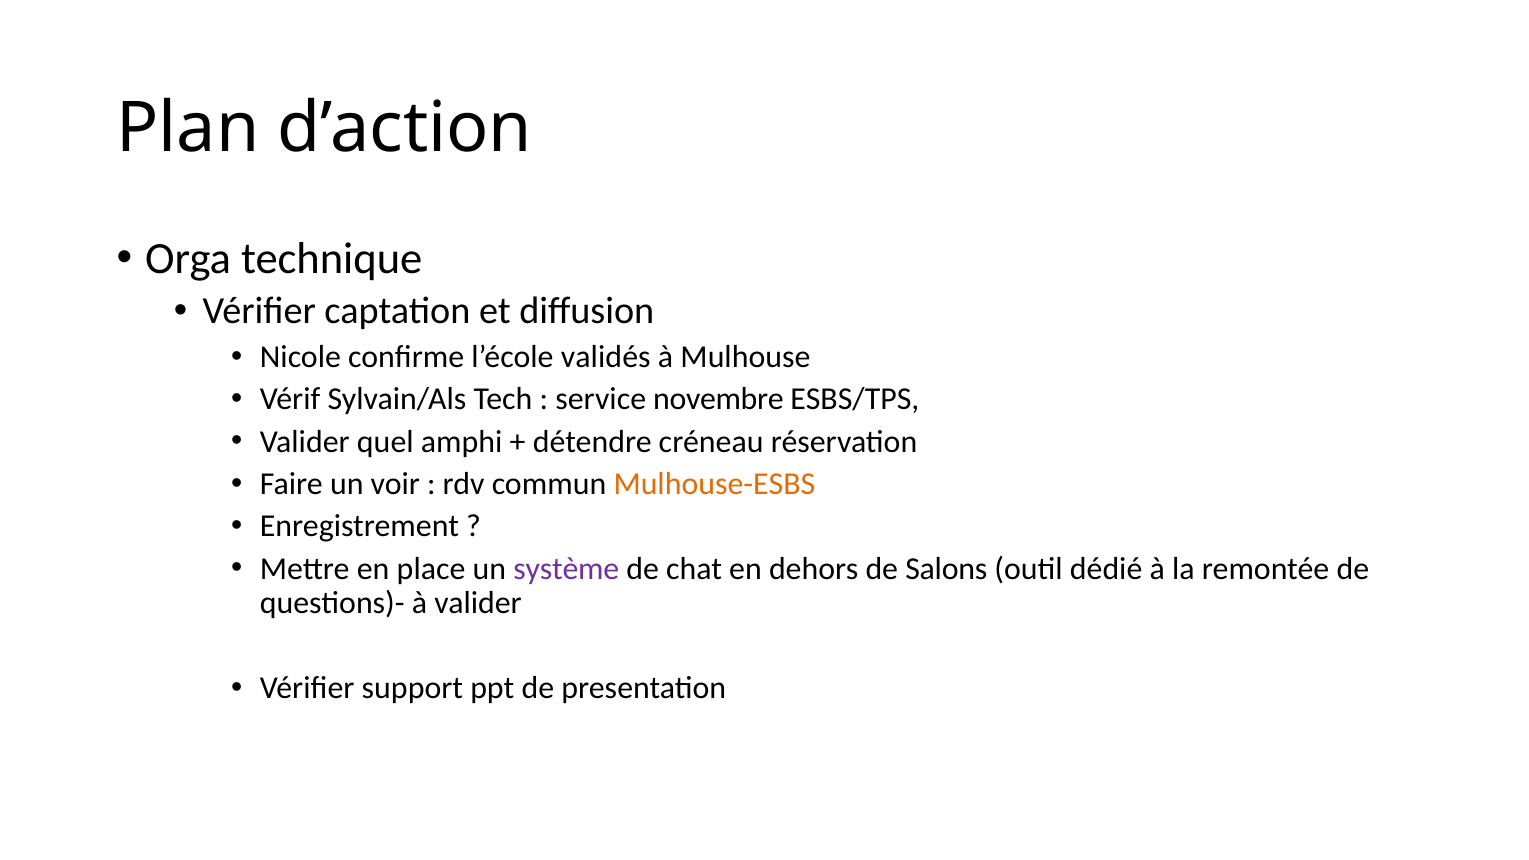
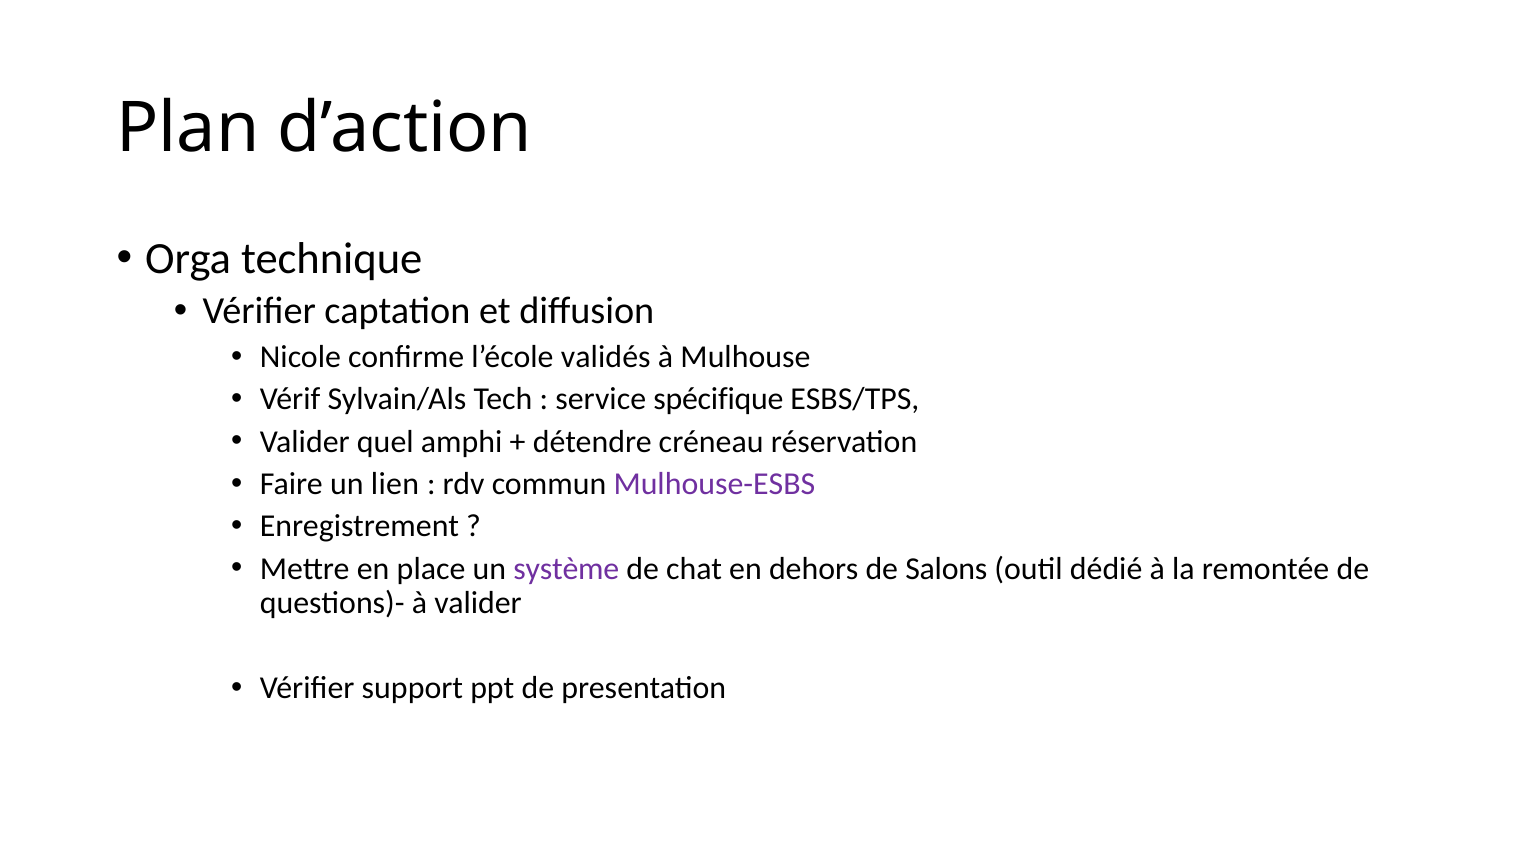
novembre: novembre -> spécifique
voir: voir -> lien
Mulhouse-ESBS colour: orange -> purple
